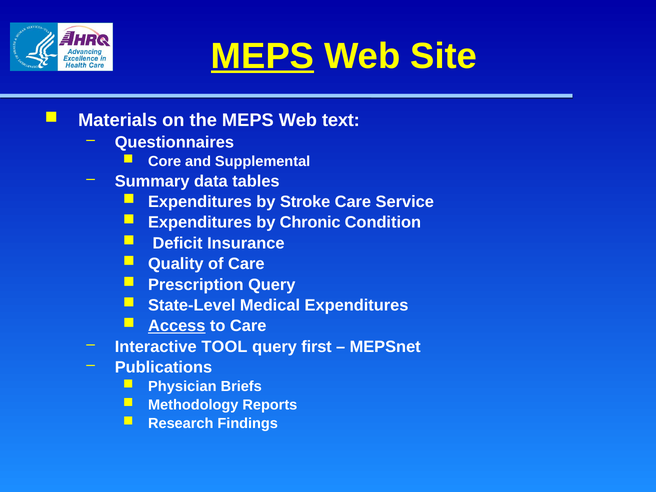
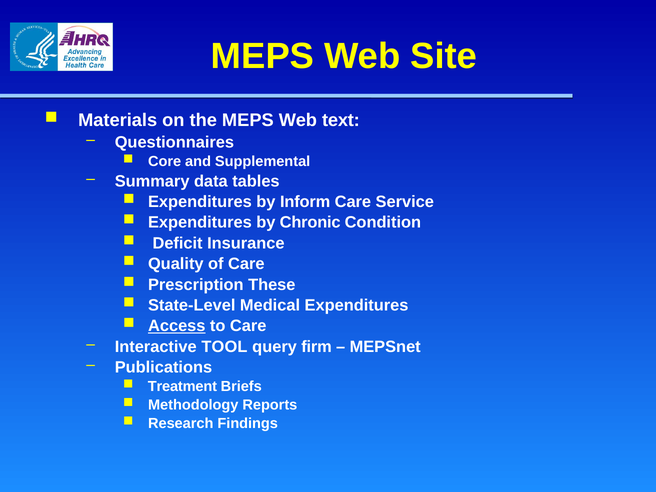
MEPS at (262, 56) underline: present -> none
Stroke: Stroke -> Inform
Prescription Query: Query -> These
first: first -> firm
Physician: Physician -> Treatment
